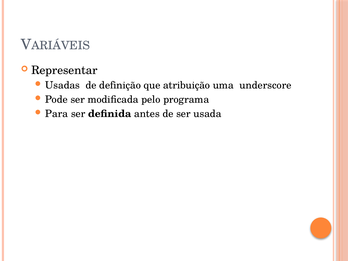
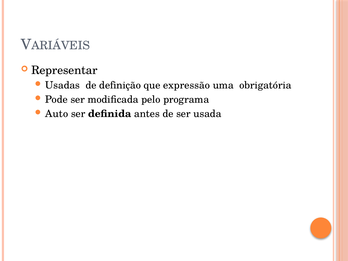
atribuição: atribuição -> expressão
underscore: underscore -> obrigatória
Para: Para -> Auto
